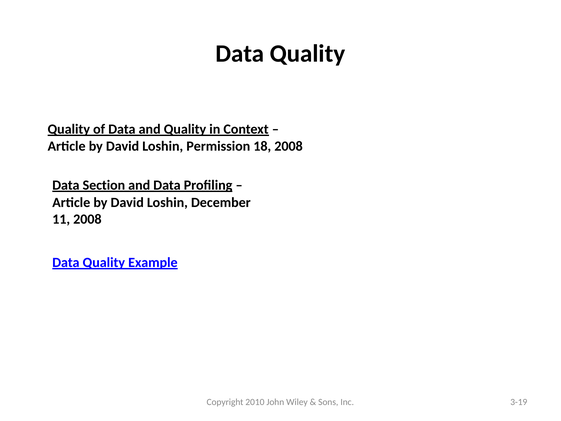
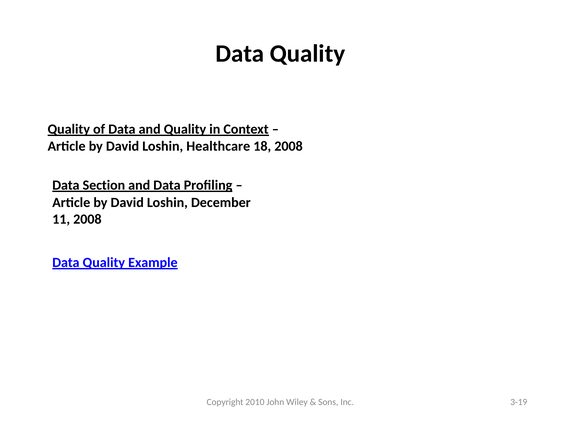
Permission: Permission -> Healthcare
